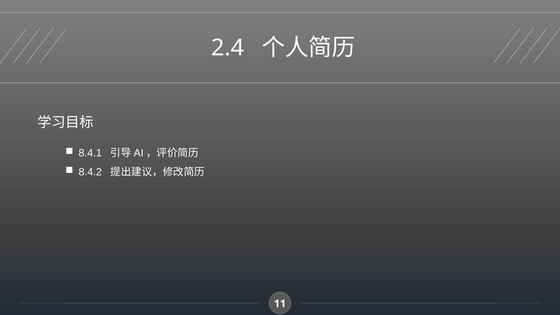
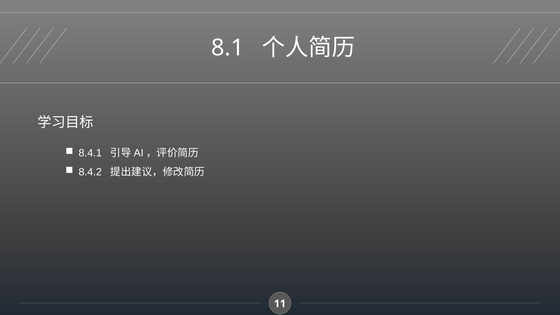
2.4: 2.4 -> 8.1
